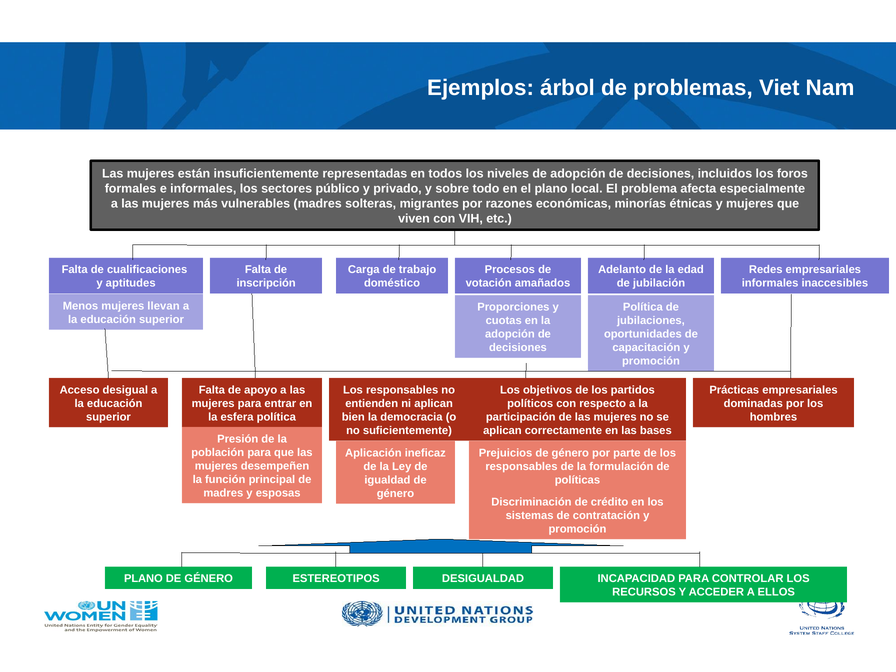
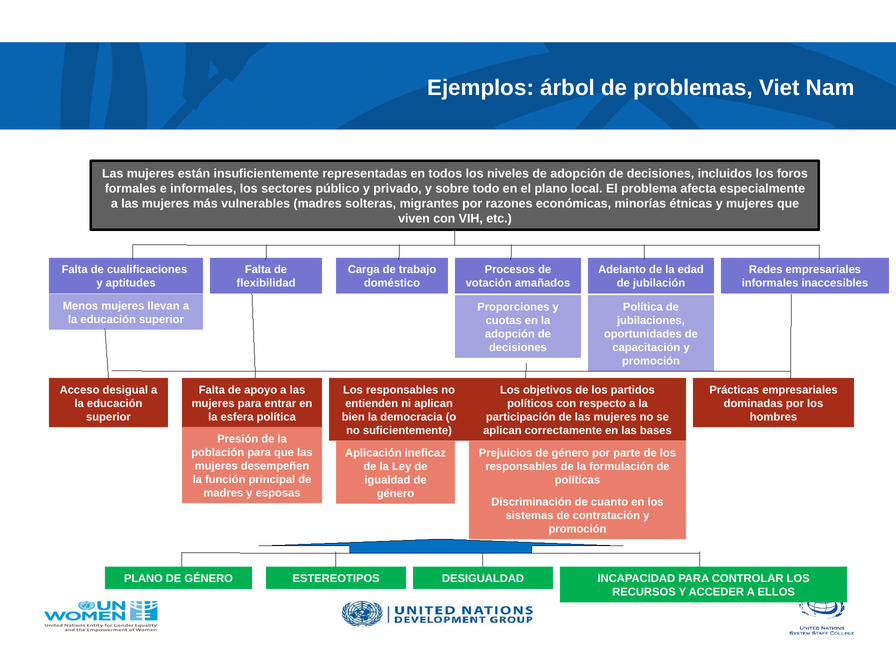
inscripción: inscripción -> flexibilidad
crédito: crédito -> cuanto
